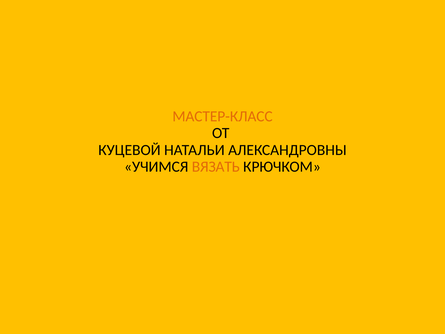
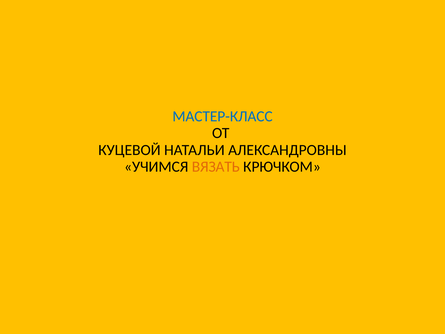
МАСТЕР-КЛАСС colour: orange -> blue
